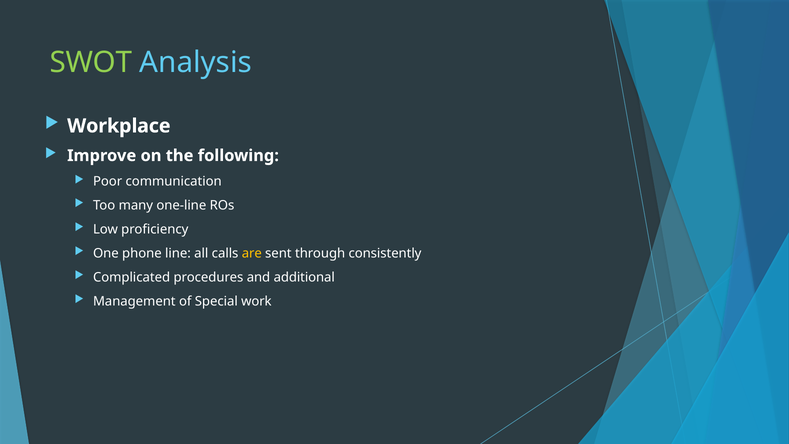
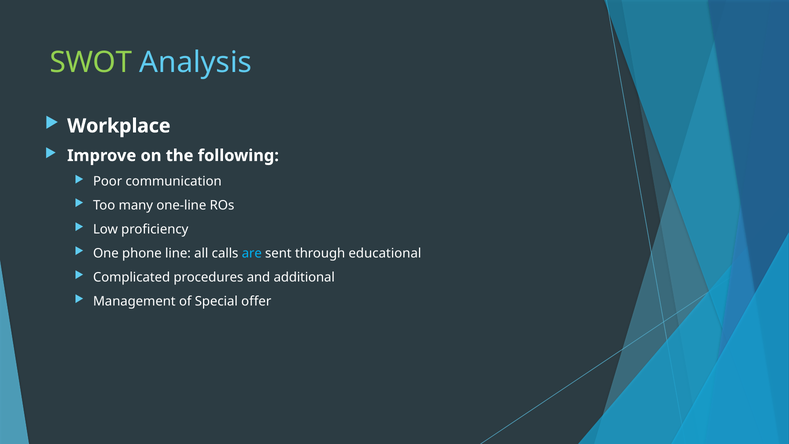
are colour: yellow -> light blue
consistently: consistently -> educational
work: work -> offer
